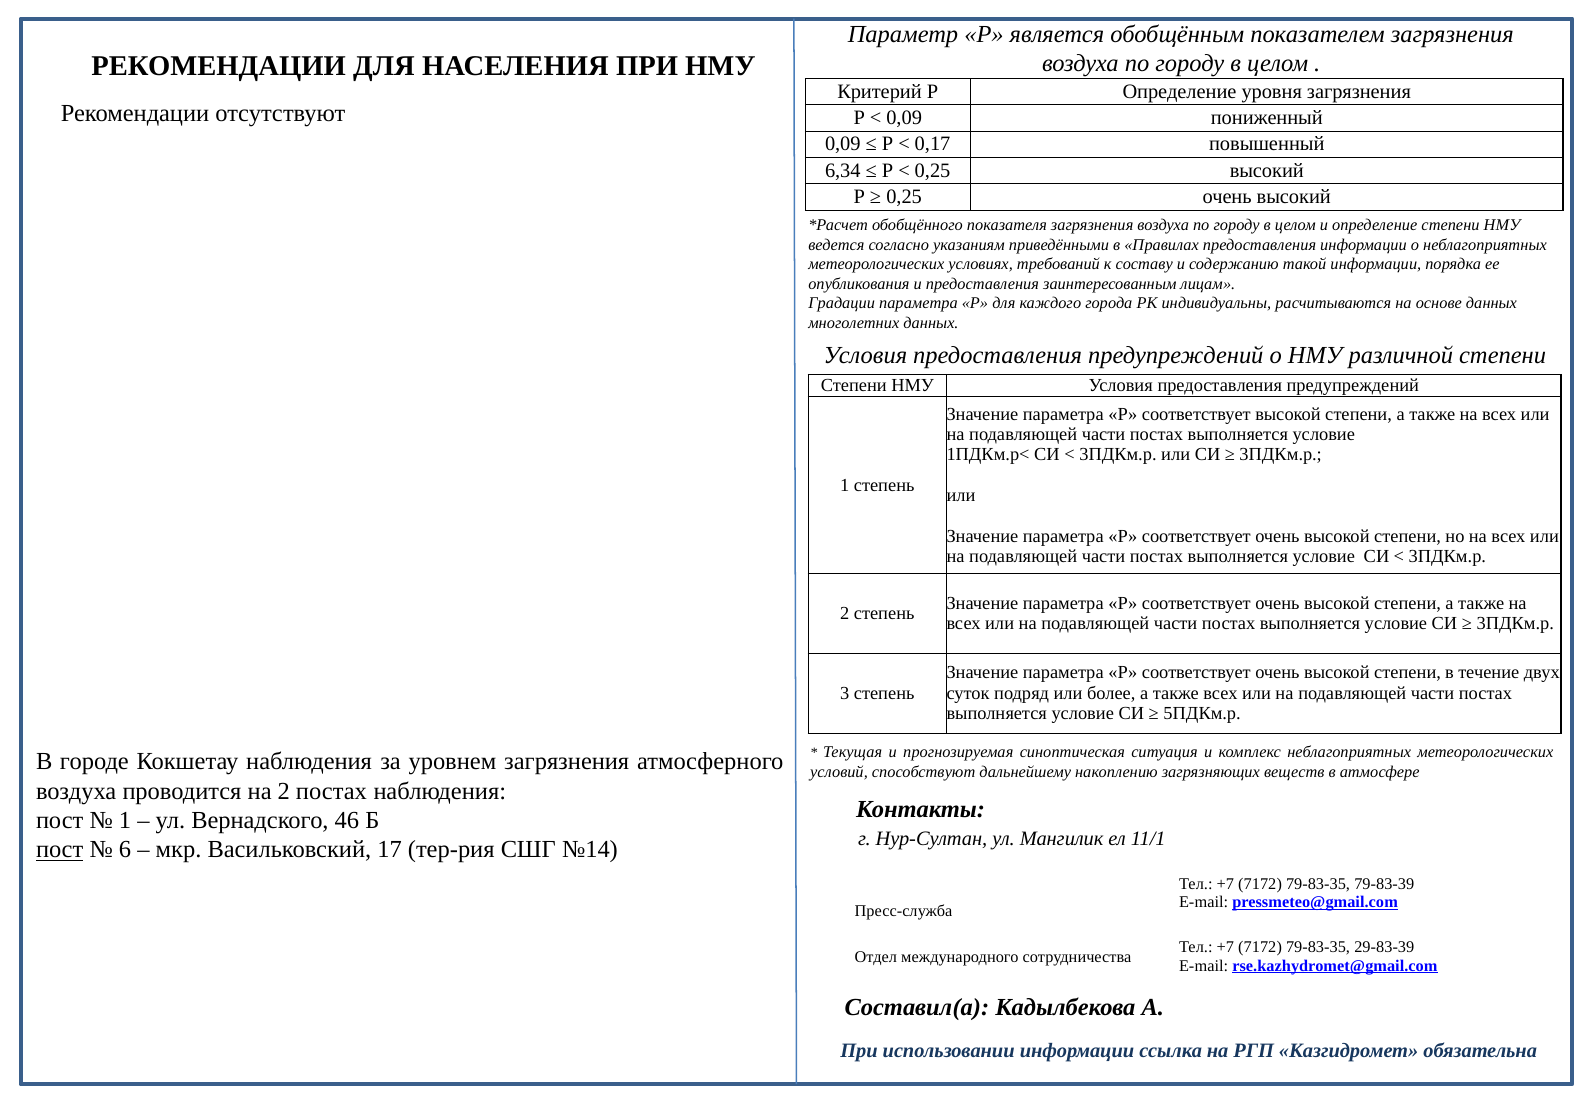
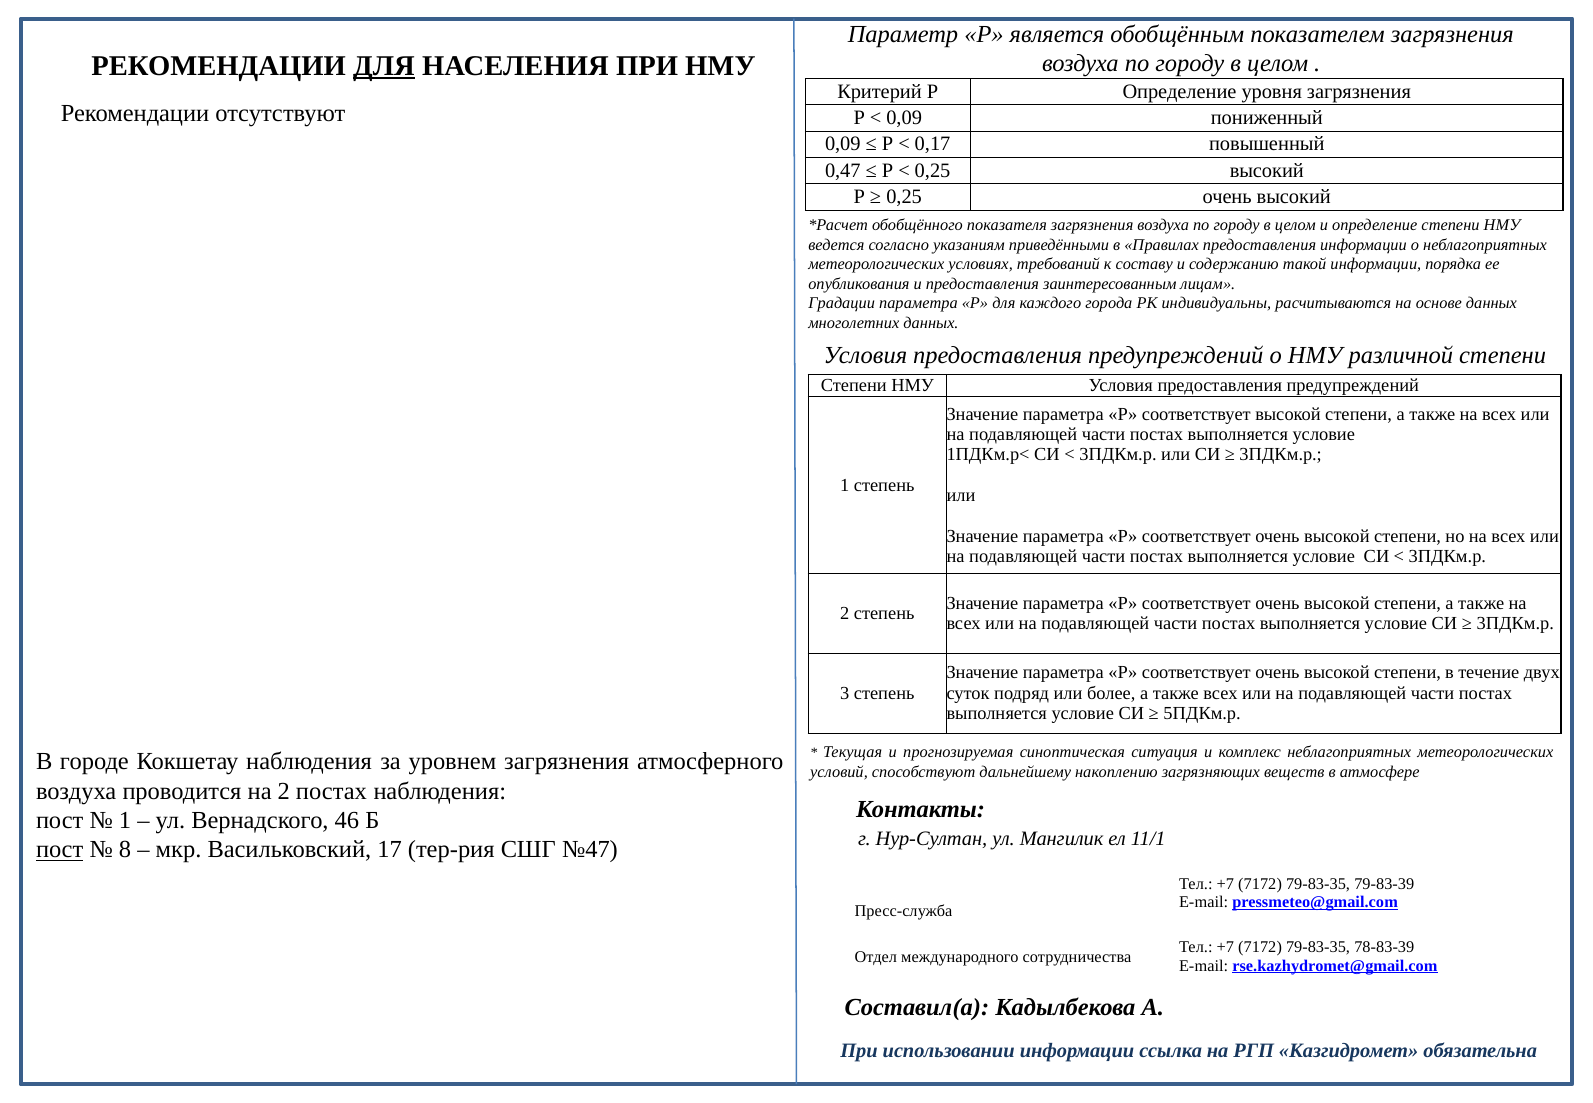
ДЛЯ at (384, 66) underline: none -> present
6,34: 6,34 -> 0,47
6: 6 -> 8
№14: №14 -> №47
29-83-39: 29-83-39 -> 78-83-39
